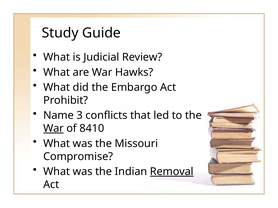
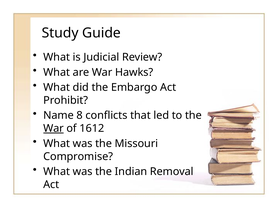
3: 3 -> 8
8410: 8410 -> 1612
Removal underline: present -> none
